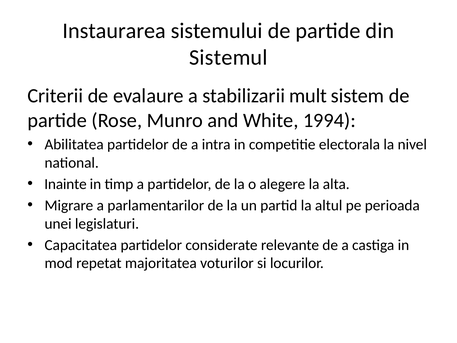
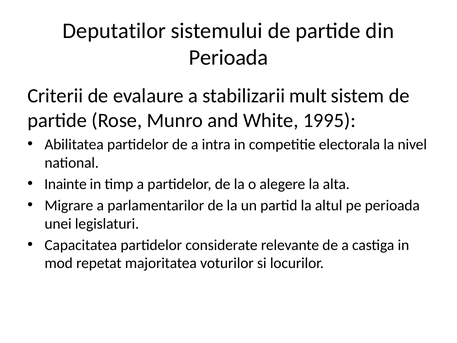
Instaurarea: Instaurarea -> Deputatilor
Sistemul at (228, 58): Sistemul -> Perioada
1994: 1994 -> 1995
